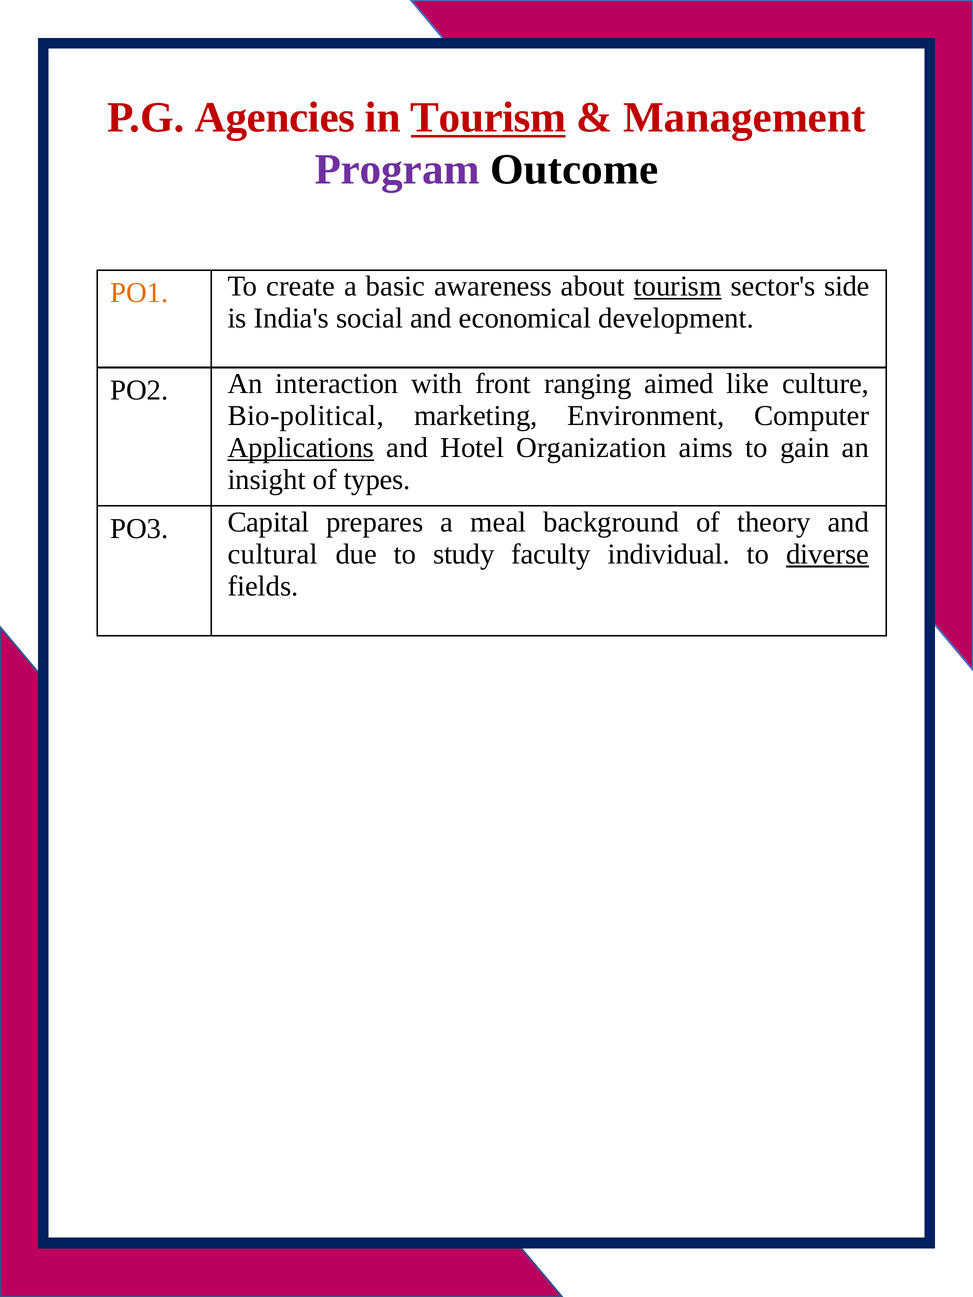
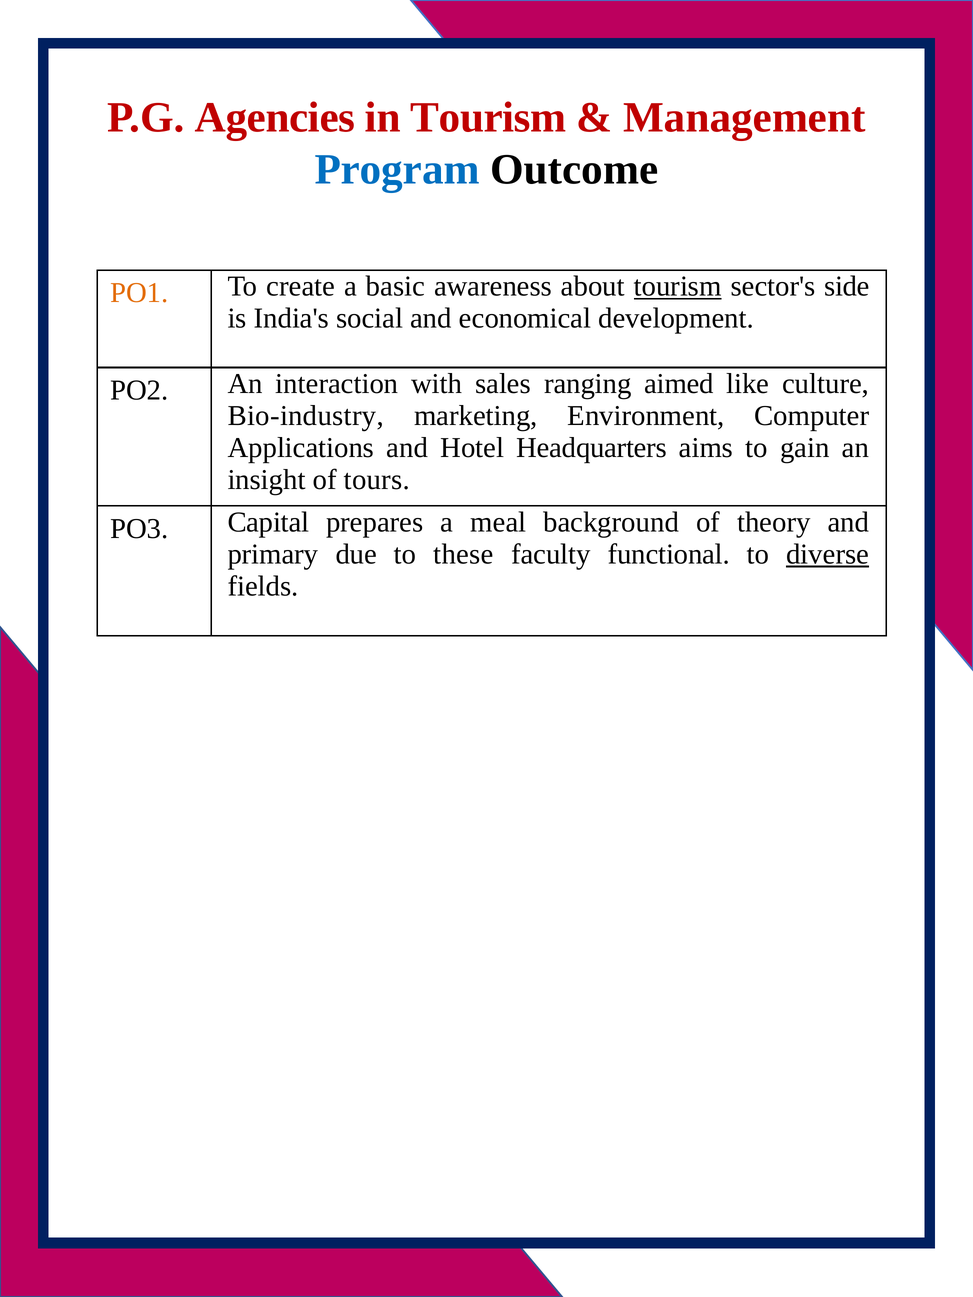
Tourism at (488, 118) underline: present -> none
Program colour: purple -> blue
front: front -> sales
Bio-political: Bio-political -> Bio-industry
Applications underline: present -> none
Organization: Organization -> Headquarters
types: types -> tours
cultural: cultural -> primary
study: study -> these
individual: individual -> functional
